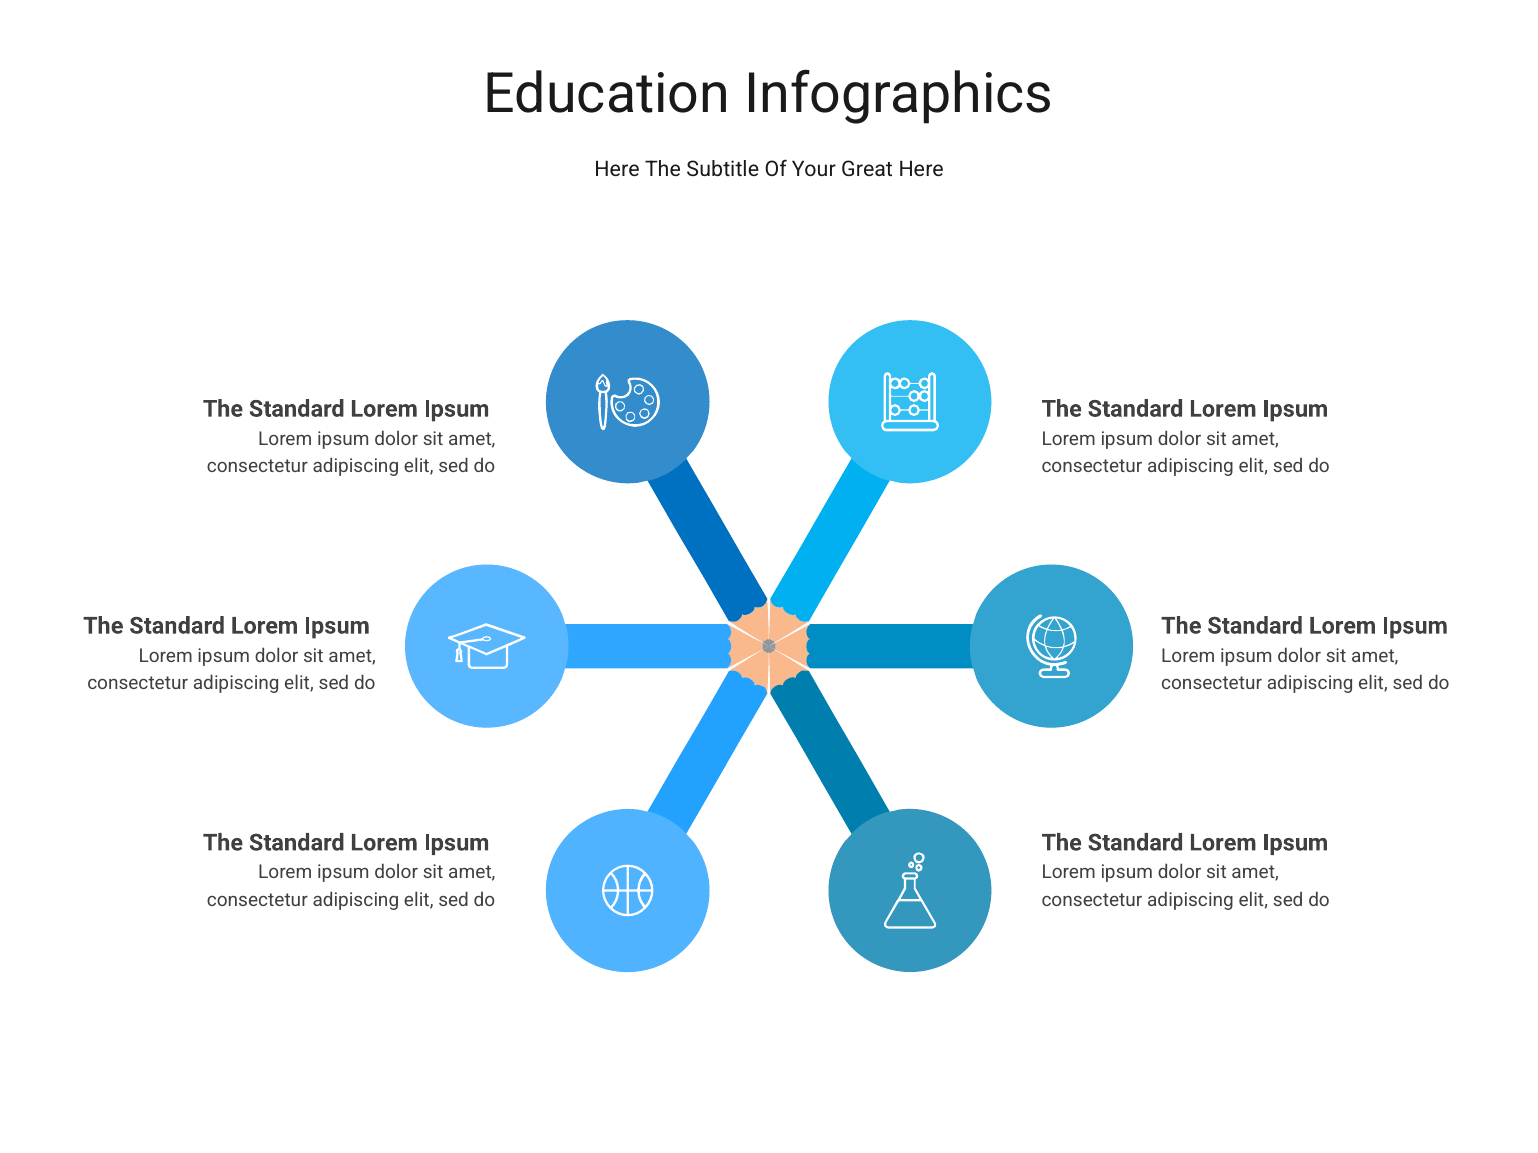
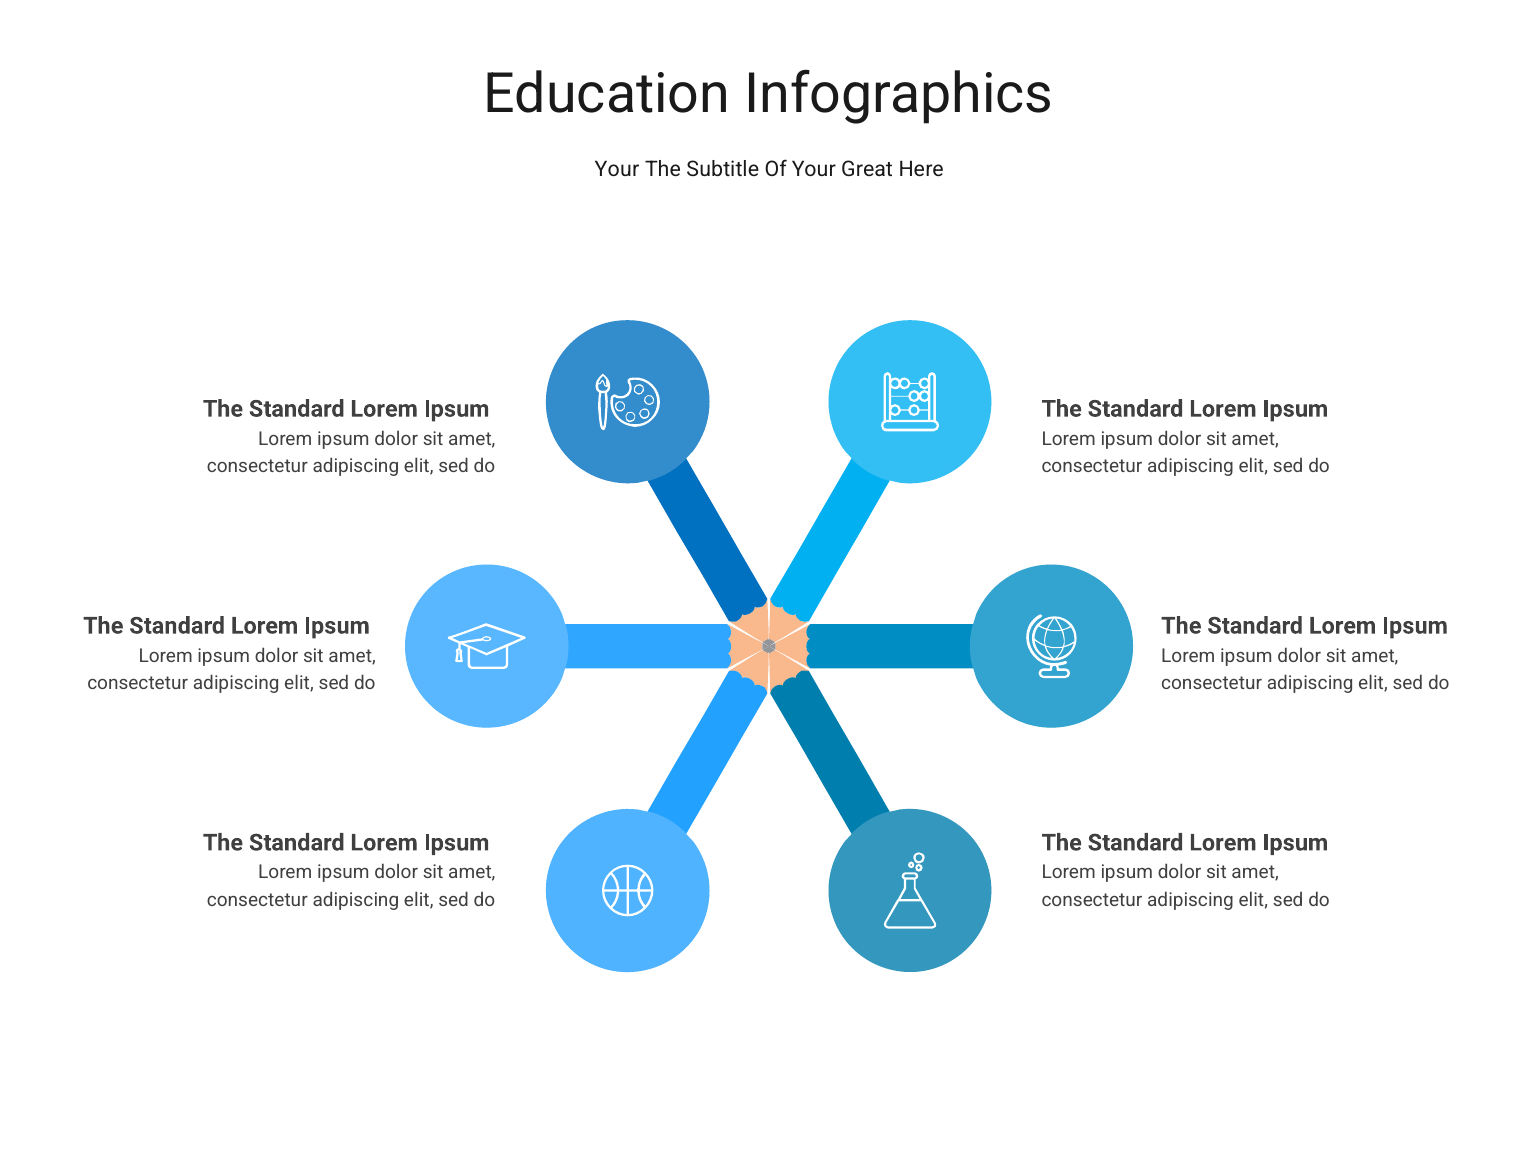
Here at (617, 170): Here -> Your
